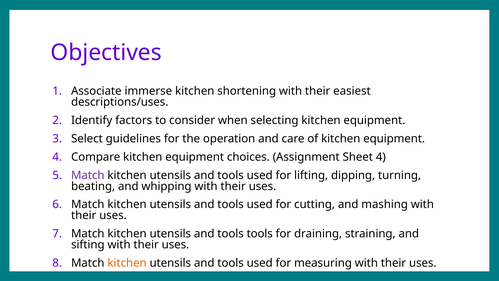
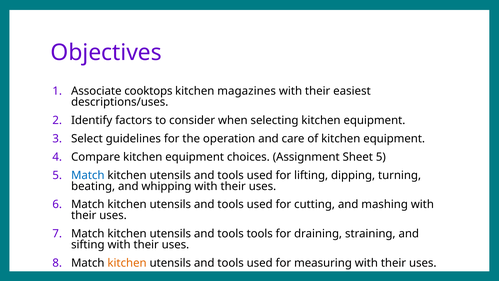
immerse: immerse -> cooktops
shortening: shortening -> magazines
Sheet 4: 4 -> 5
Match at (88, 175) colour: purple -> blue
